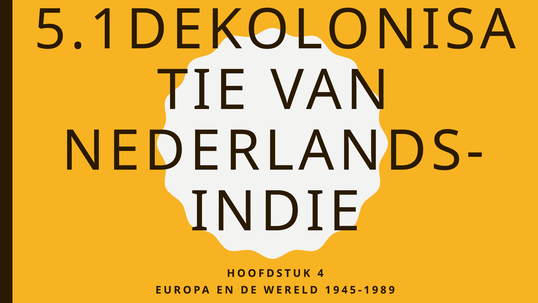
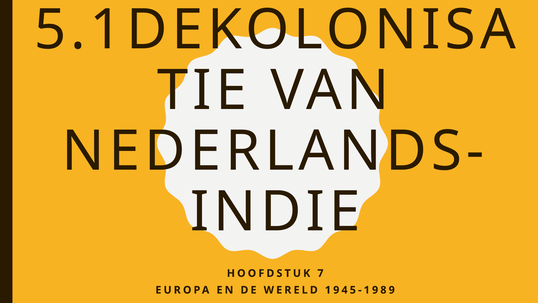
4: 4 -> 7
